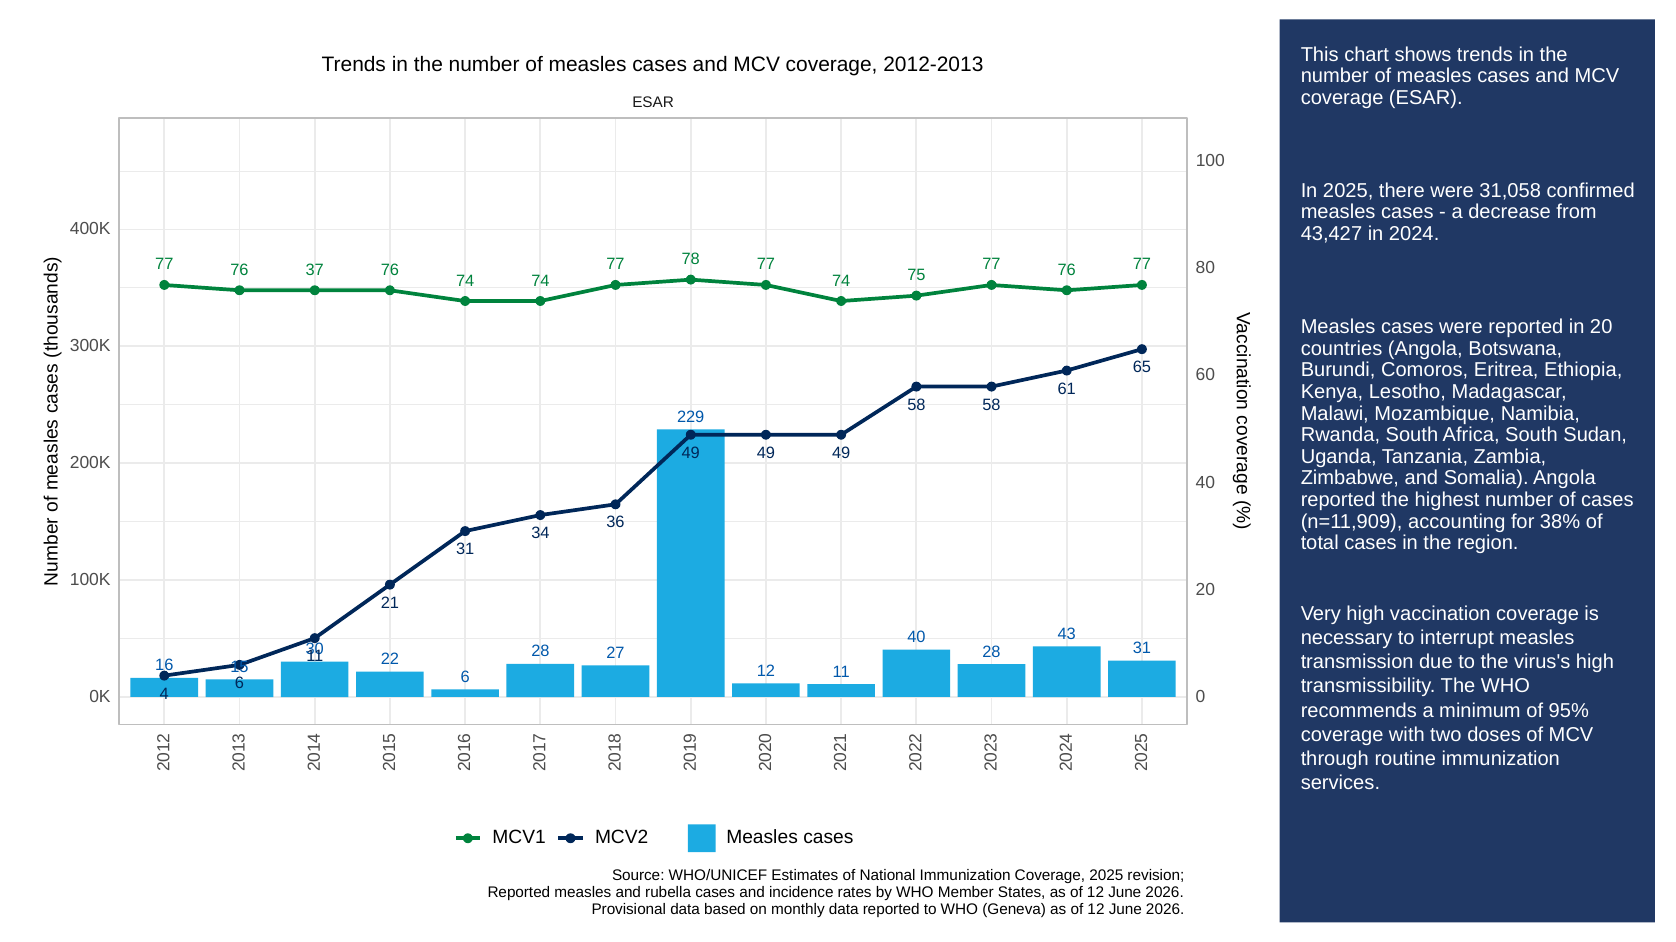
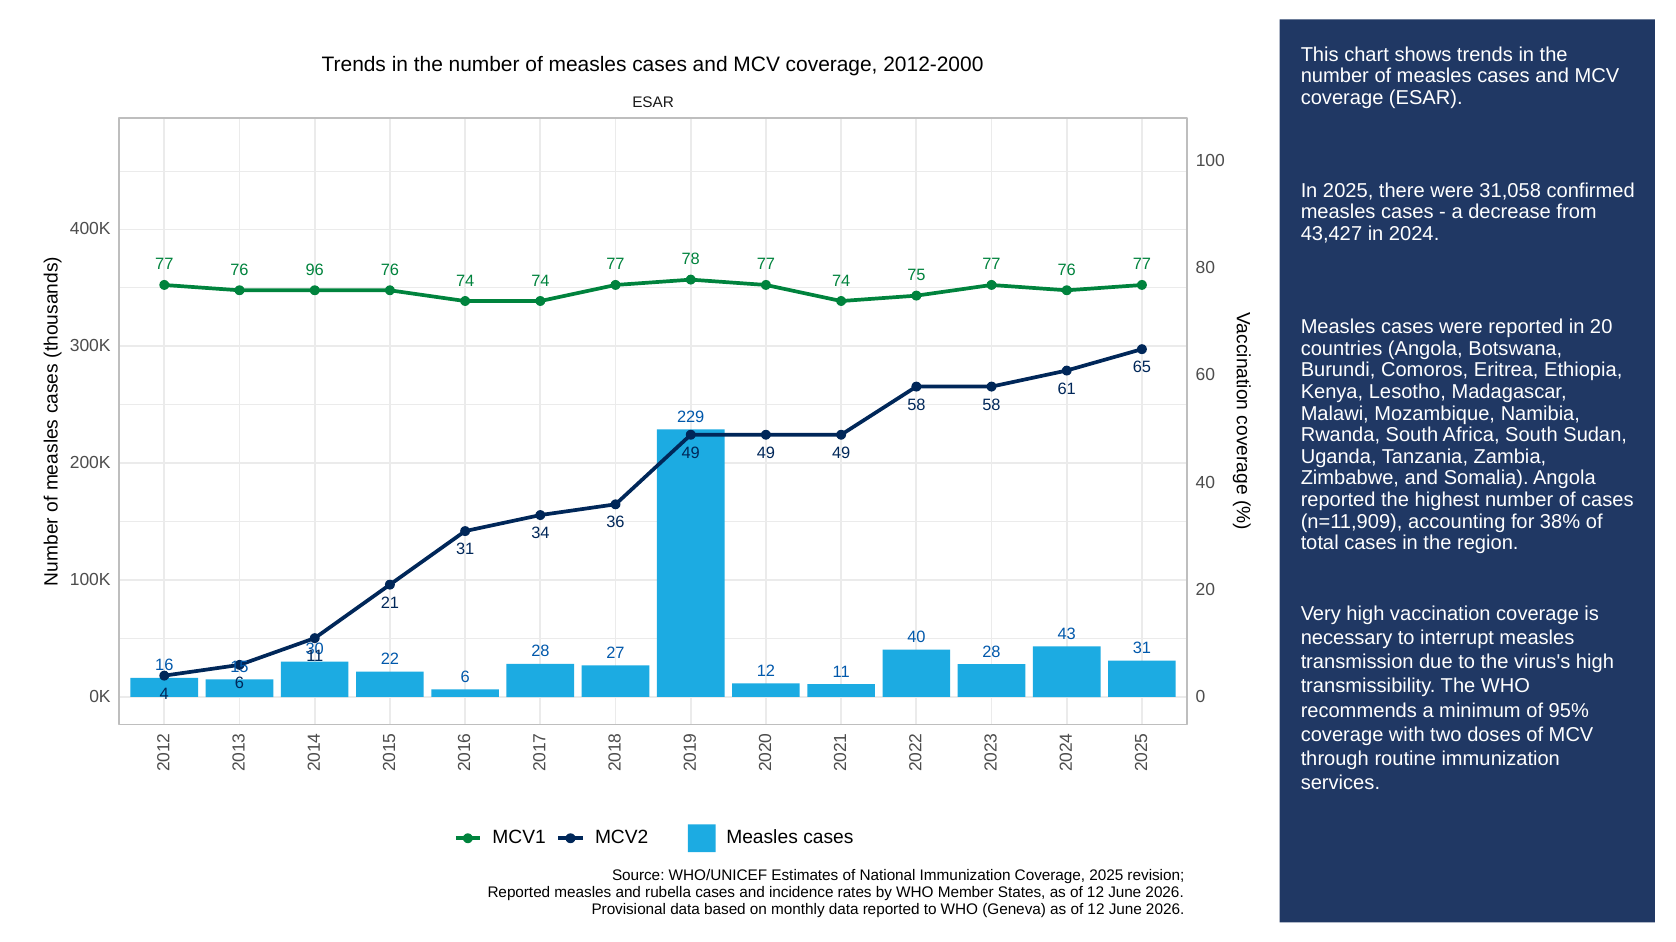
2012-2013: 2012-2013 -> 2012-2000
37: 37 -> 96
